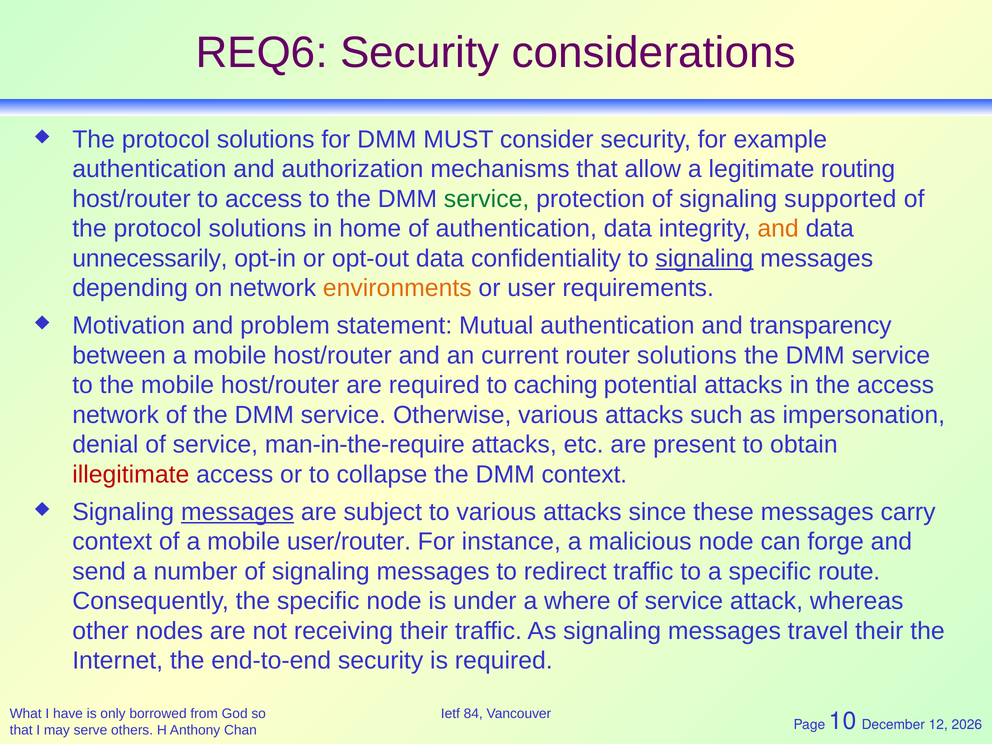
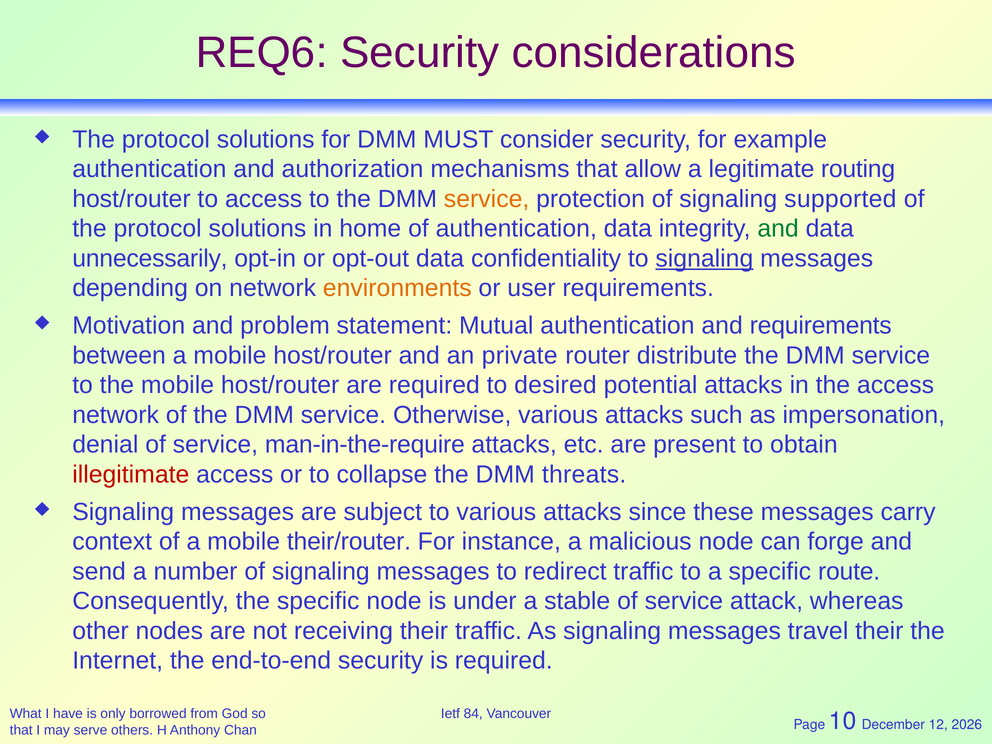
service at (487, 199) colour: green -> orange
and at (778, 229) colour: orange -> green
and transparency: transparency -> requirements
current: current -> private
router solutions: solutions -> distribute
caching: caching -> desired
DMM context: context -> threats
messages at (238, 512) underline: present -> none
user/router: user/router -> their/router
where: where -> stable
